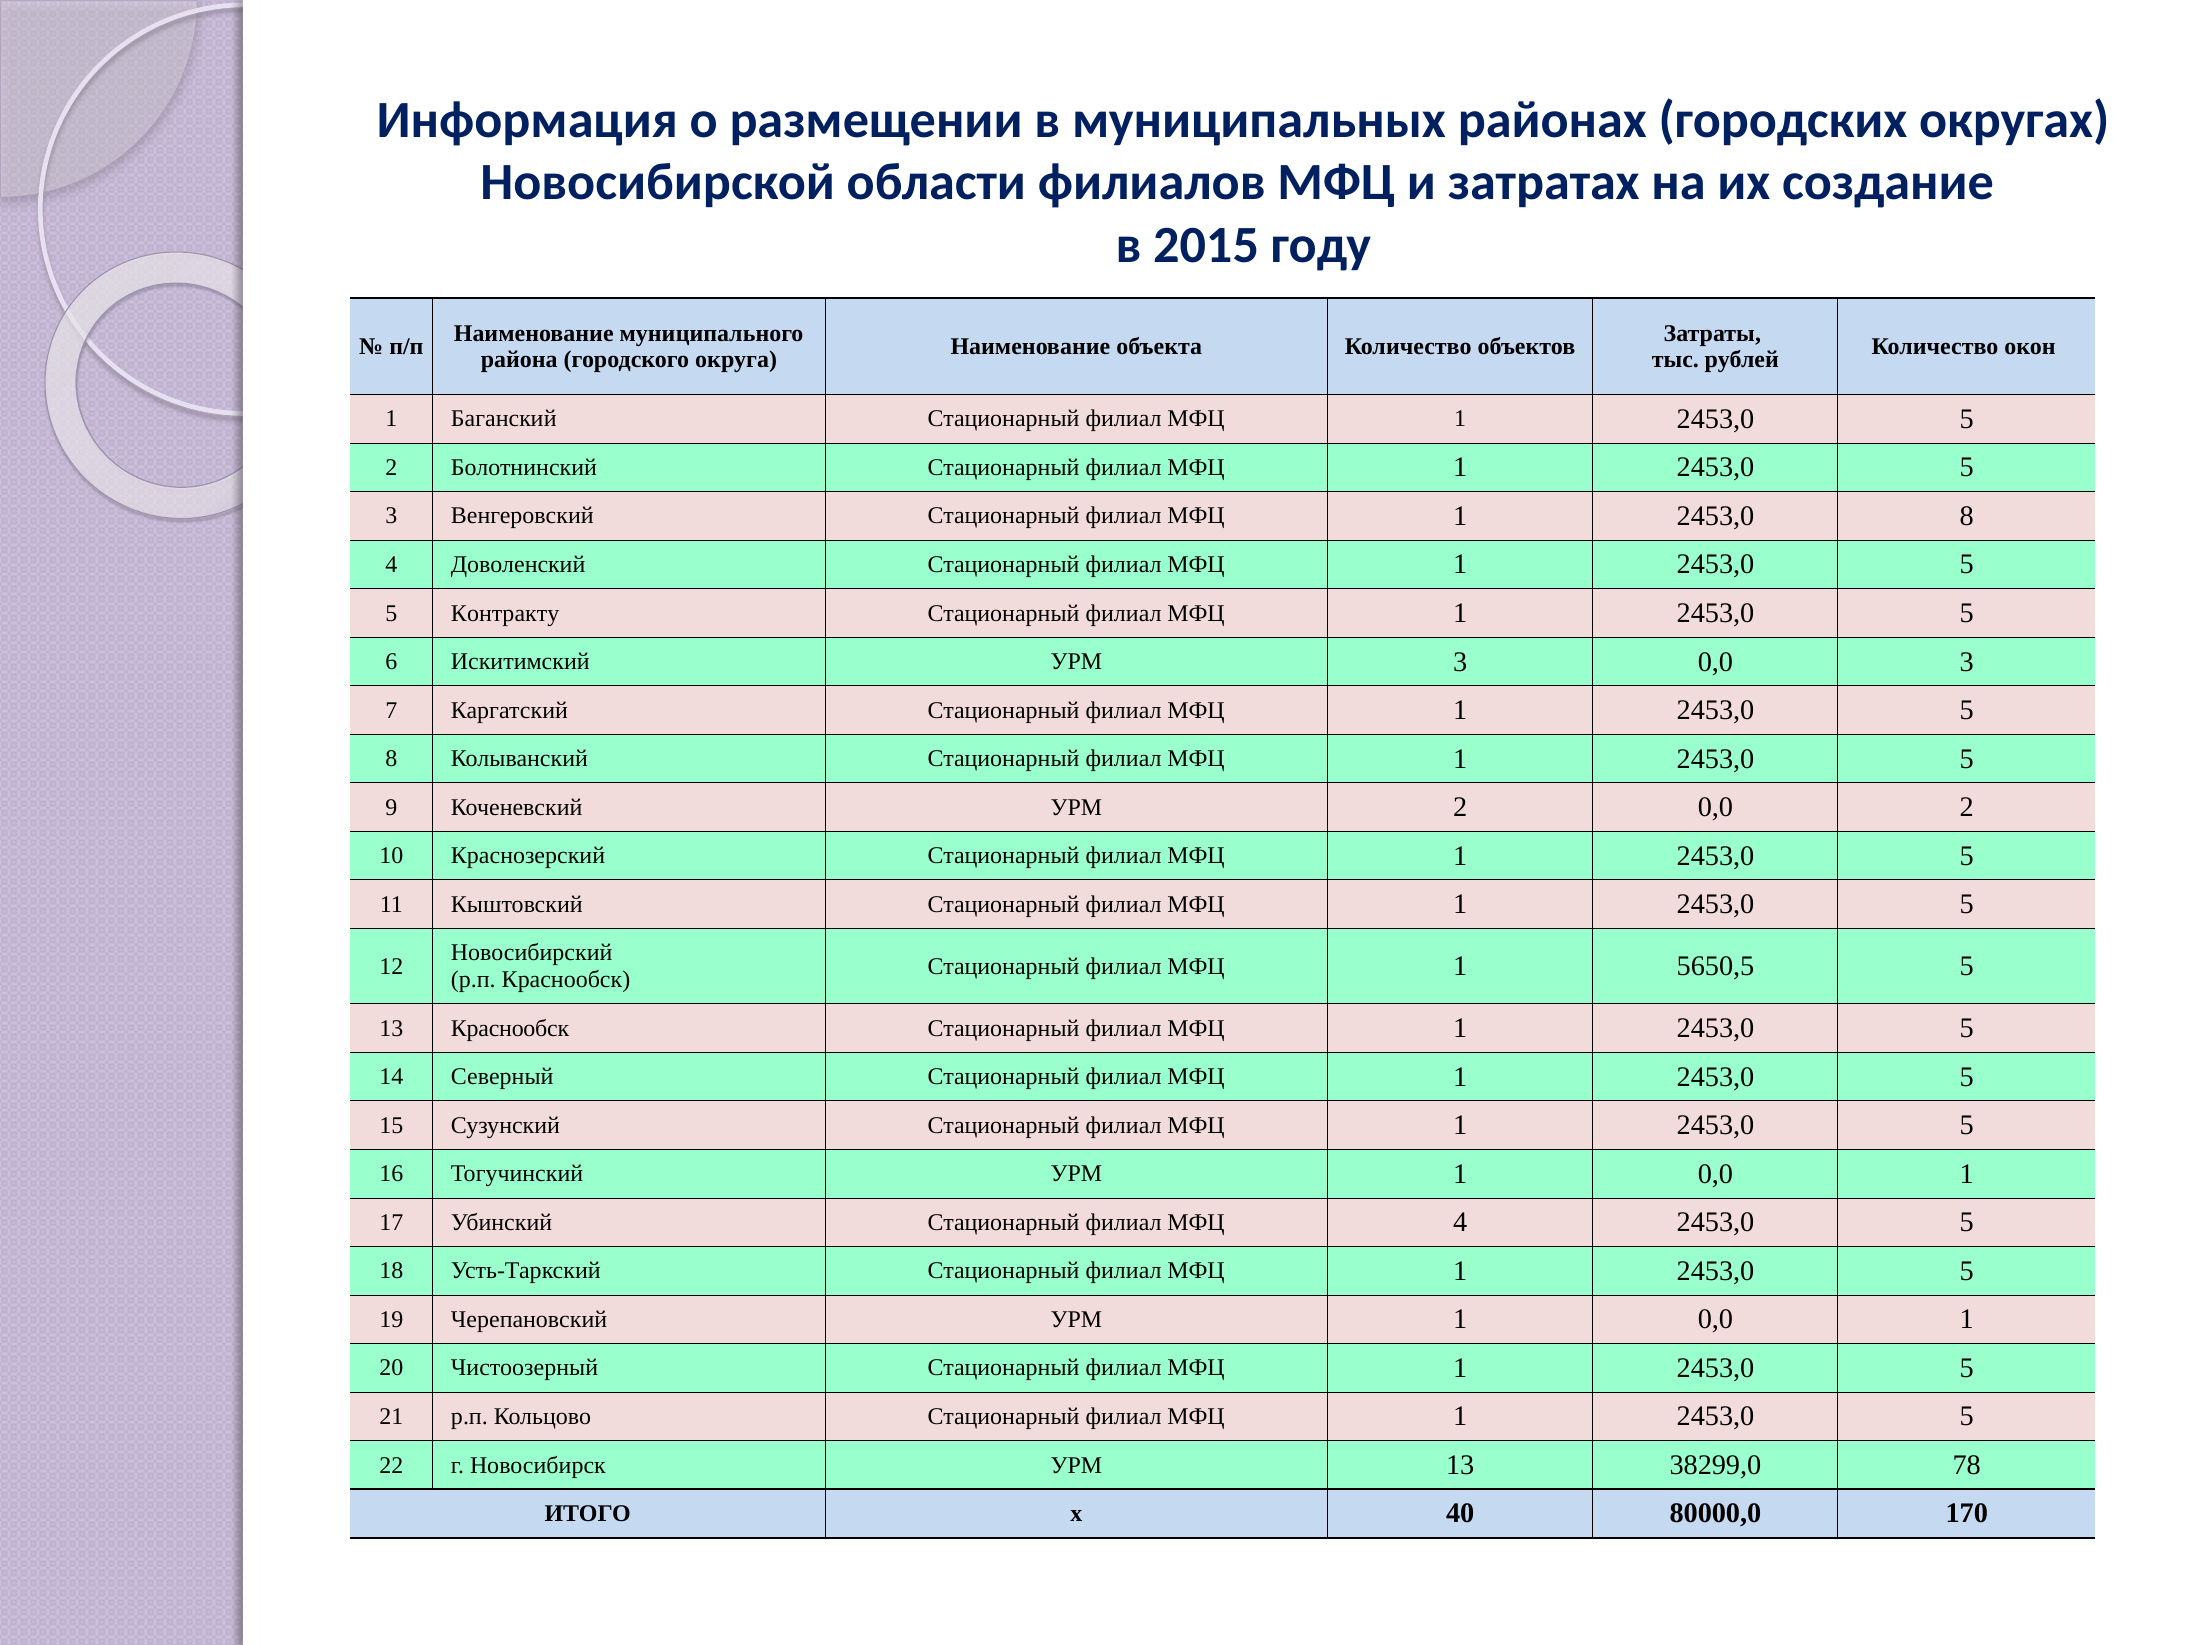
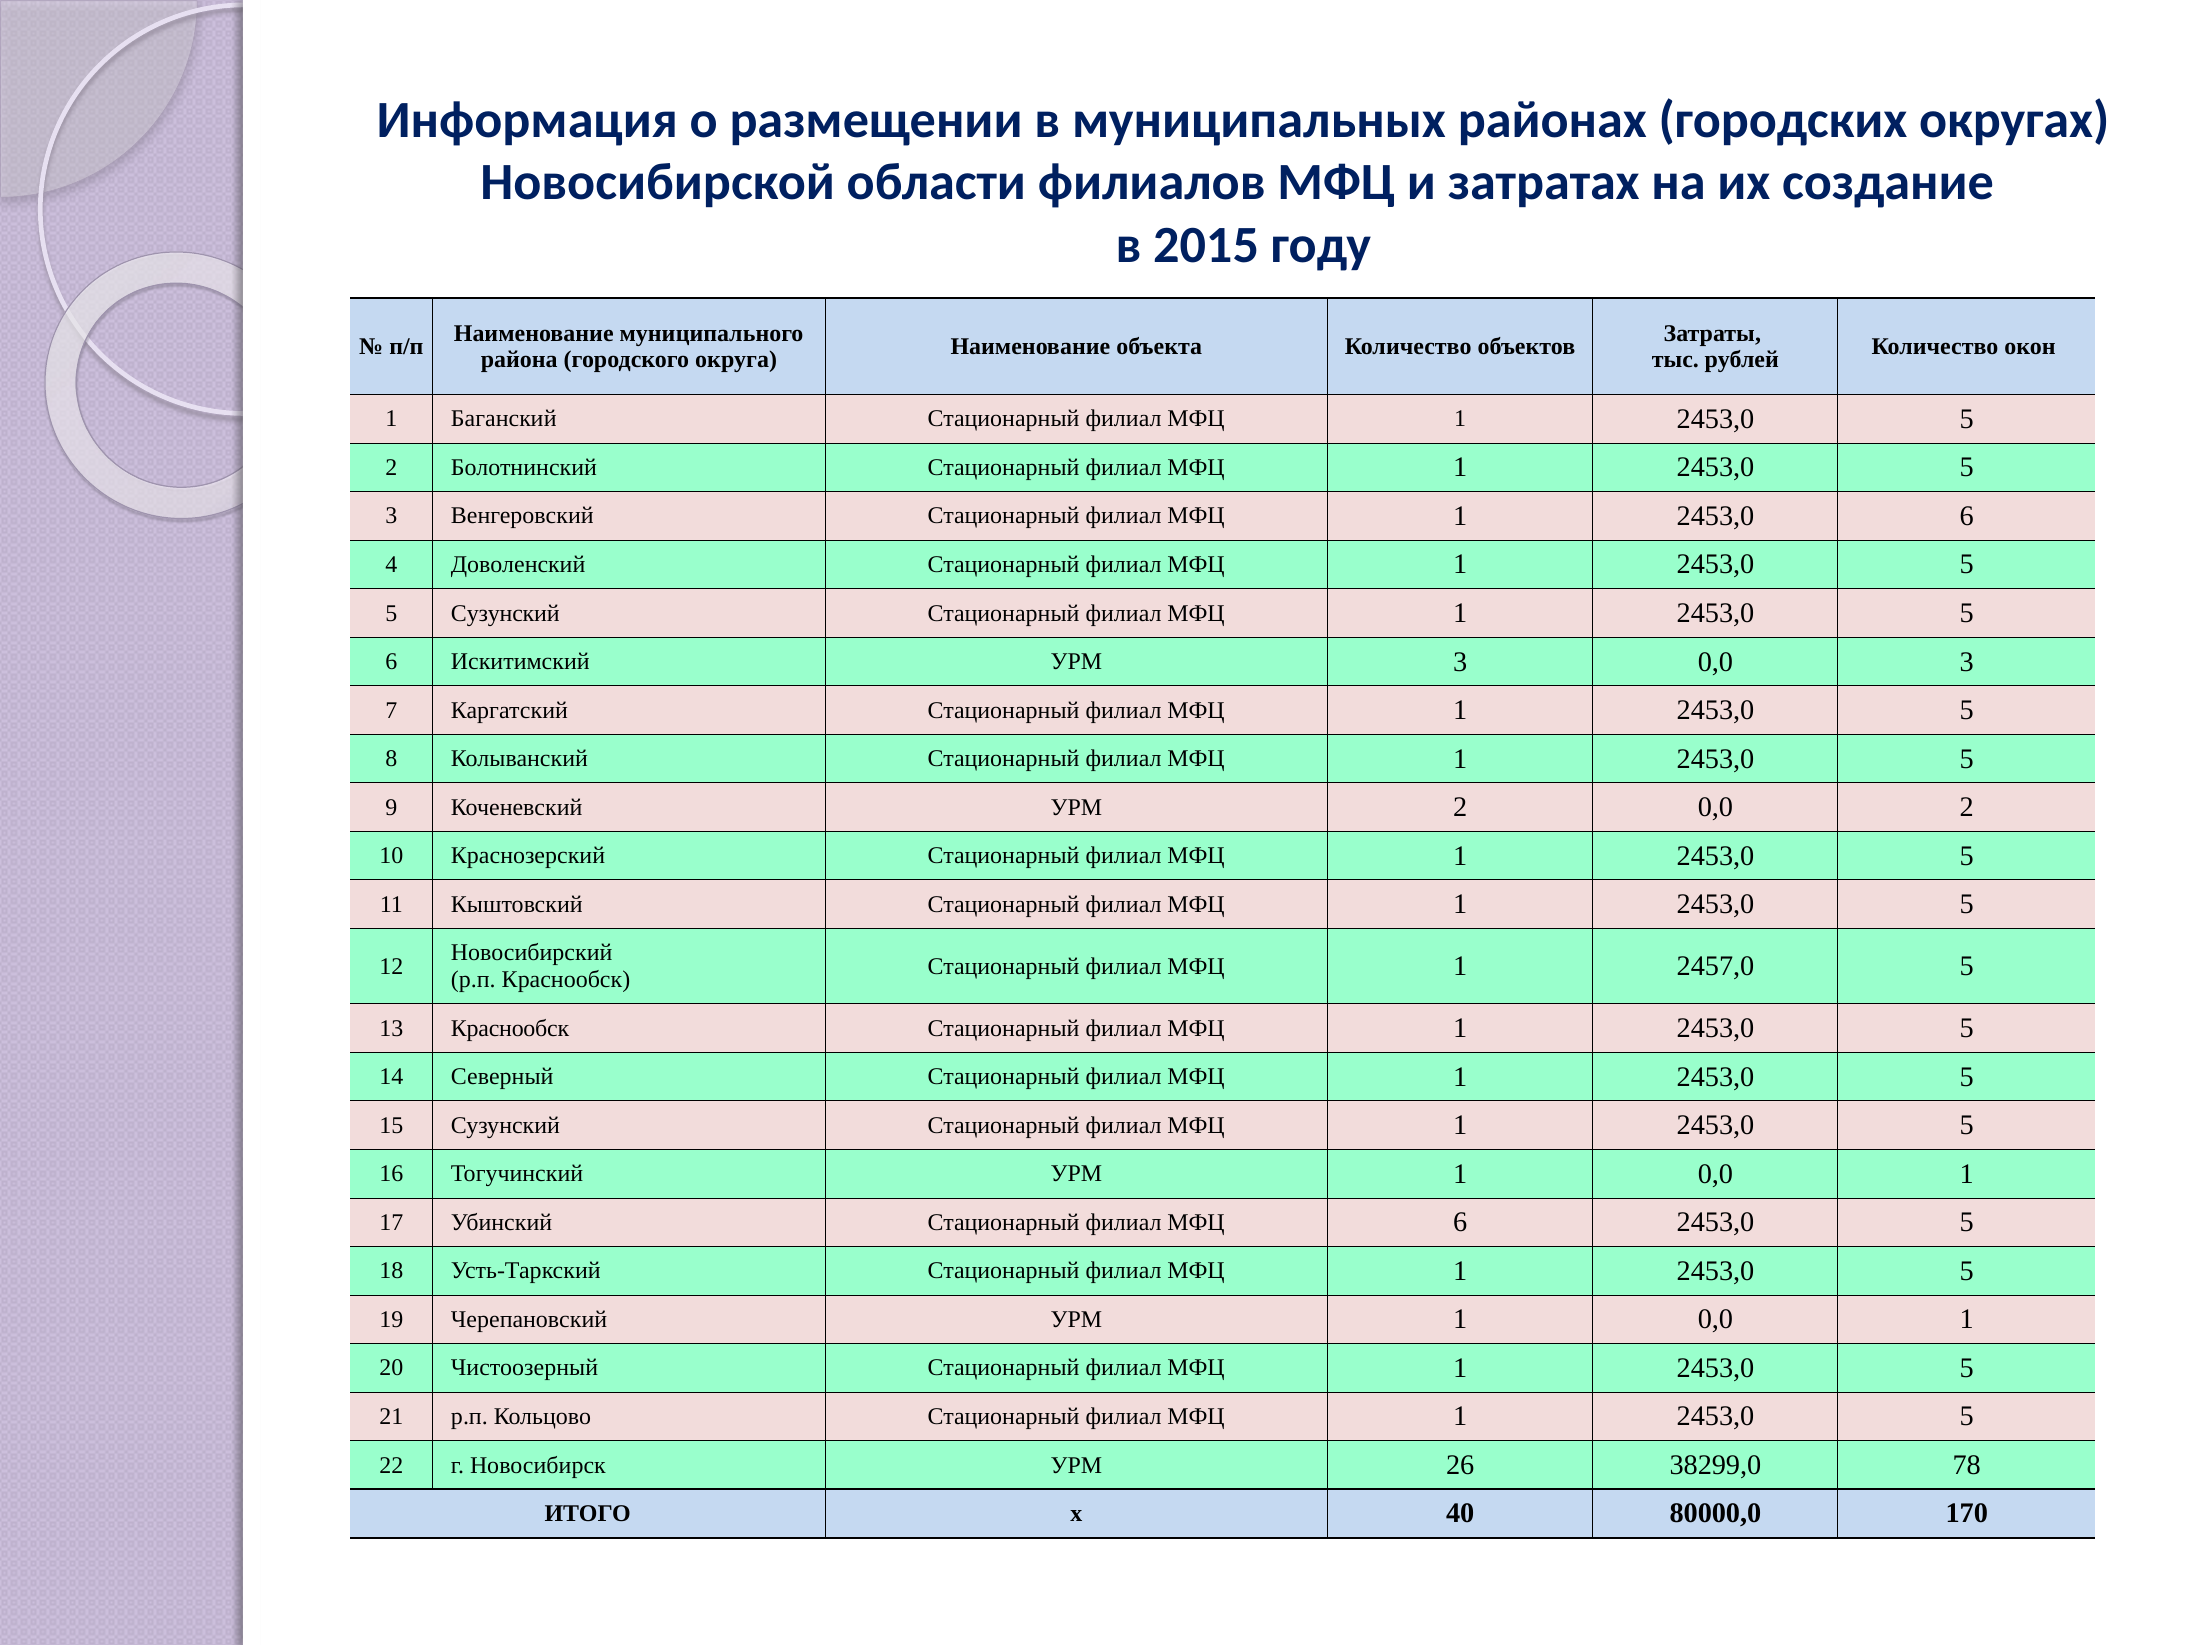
2453,0 8: 8 -> 6
5 Контракту: Контракту -> Сузунский
5650,5: 5650,5 -> 2457,0
МФЦ 4: 4 -> 6
УРМ 13: 13 -> 26
